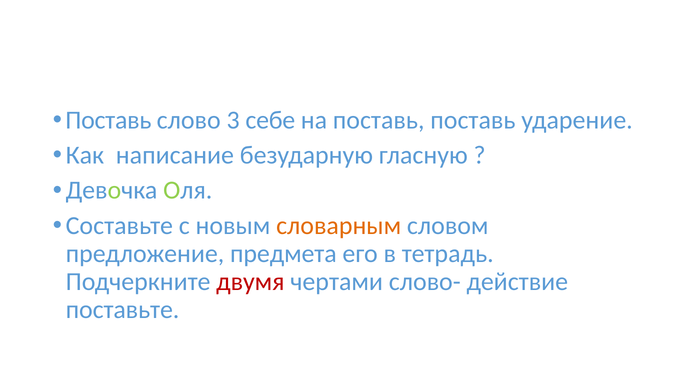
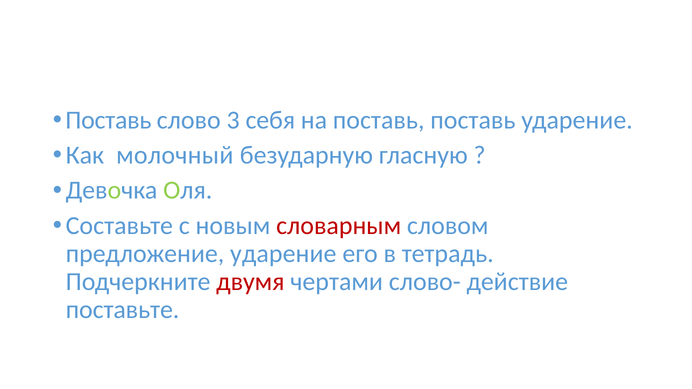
себе: себе -> себя
написание: написание -> молочный
словарным colour: orange -> red
предложение предмета: предмета -> ударение
